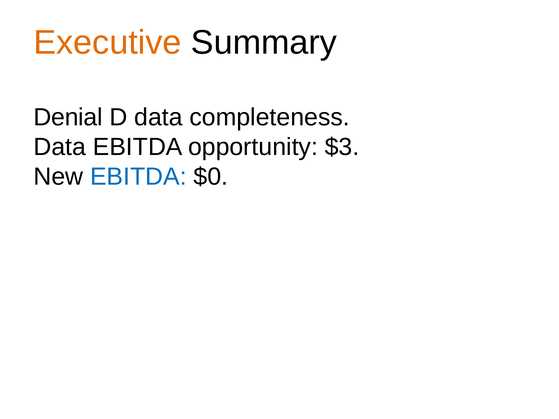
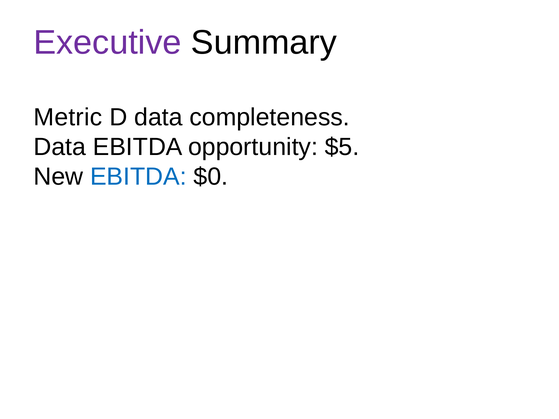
Executive colour: orange -> purple
Denial: Denial -> Metric
$3: $3 -> $5
